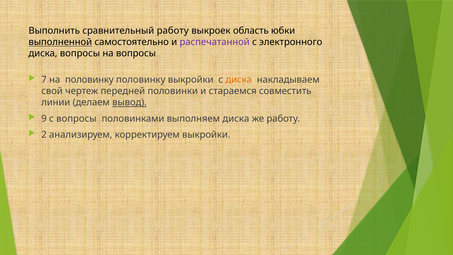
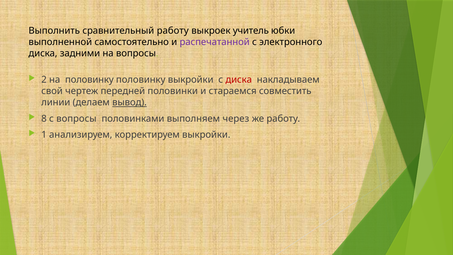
область: область -> учитель
выполненной underline: present -> none
диска вопросы: вопросы -> задними
7: 7 -> 2
диска at (239, 80) colour: orange -> red
9: 9 -> 8
выполняем диска: диска -> через
2: 2 -> 1
